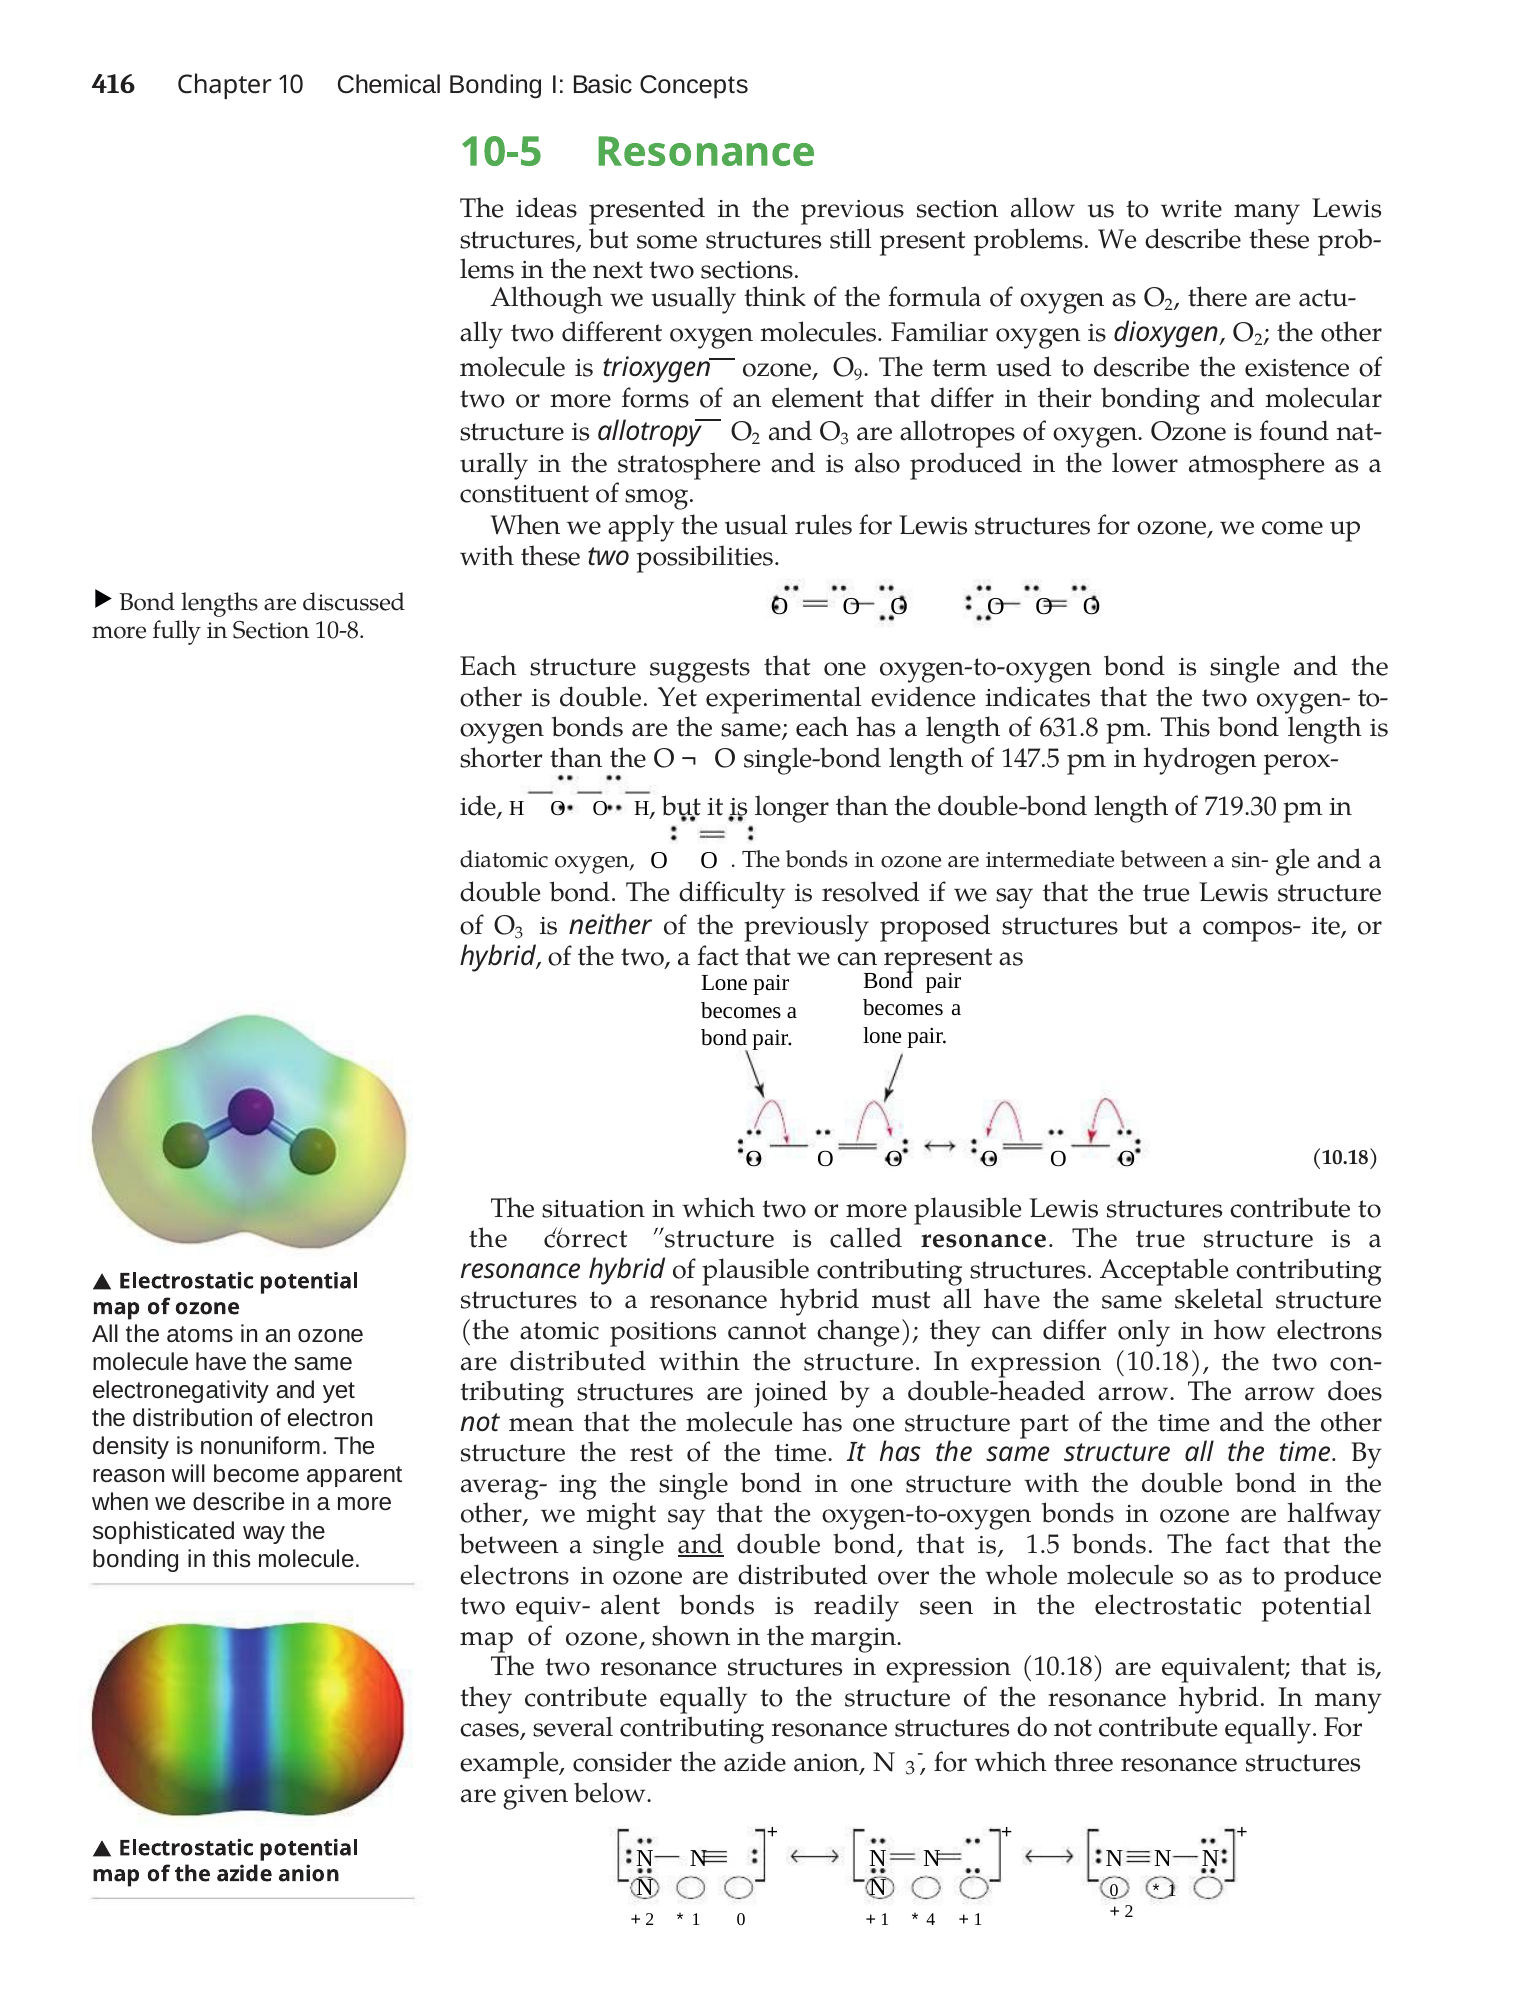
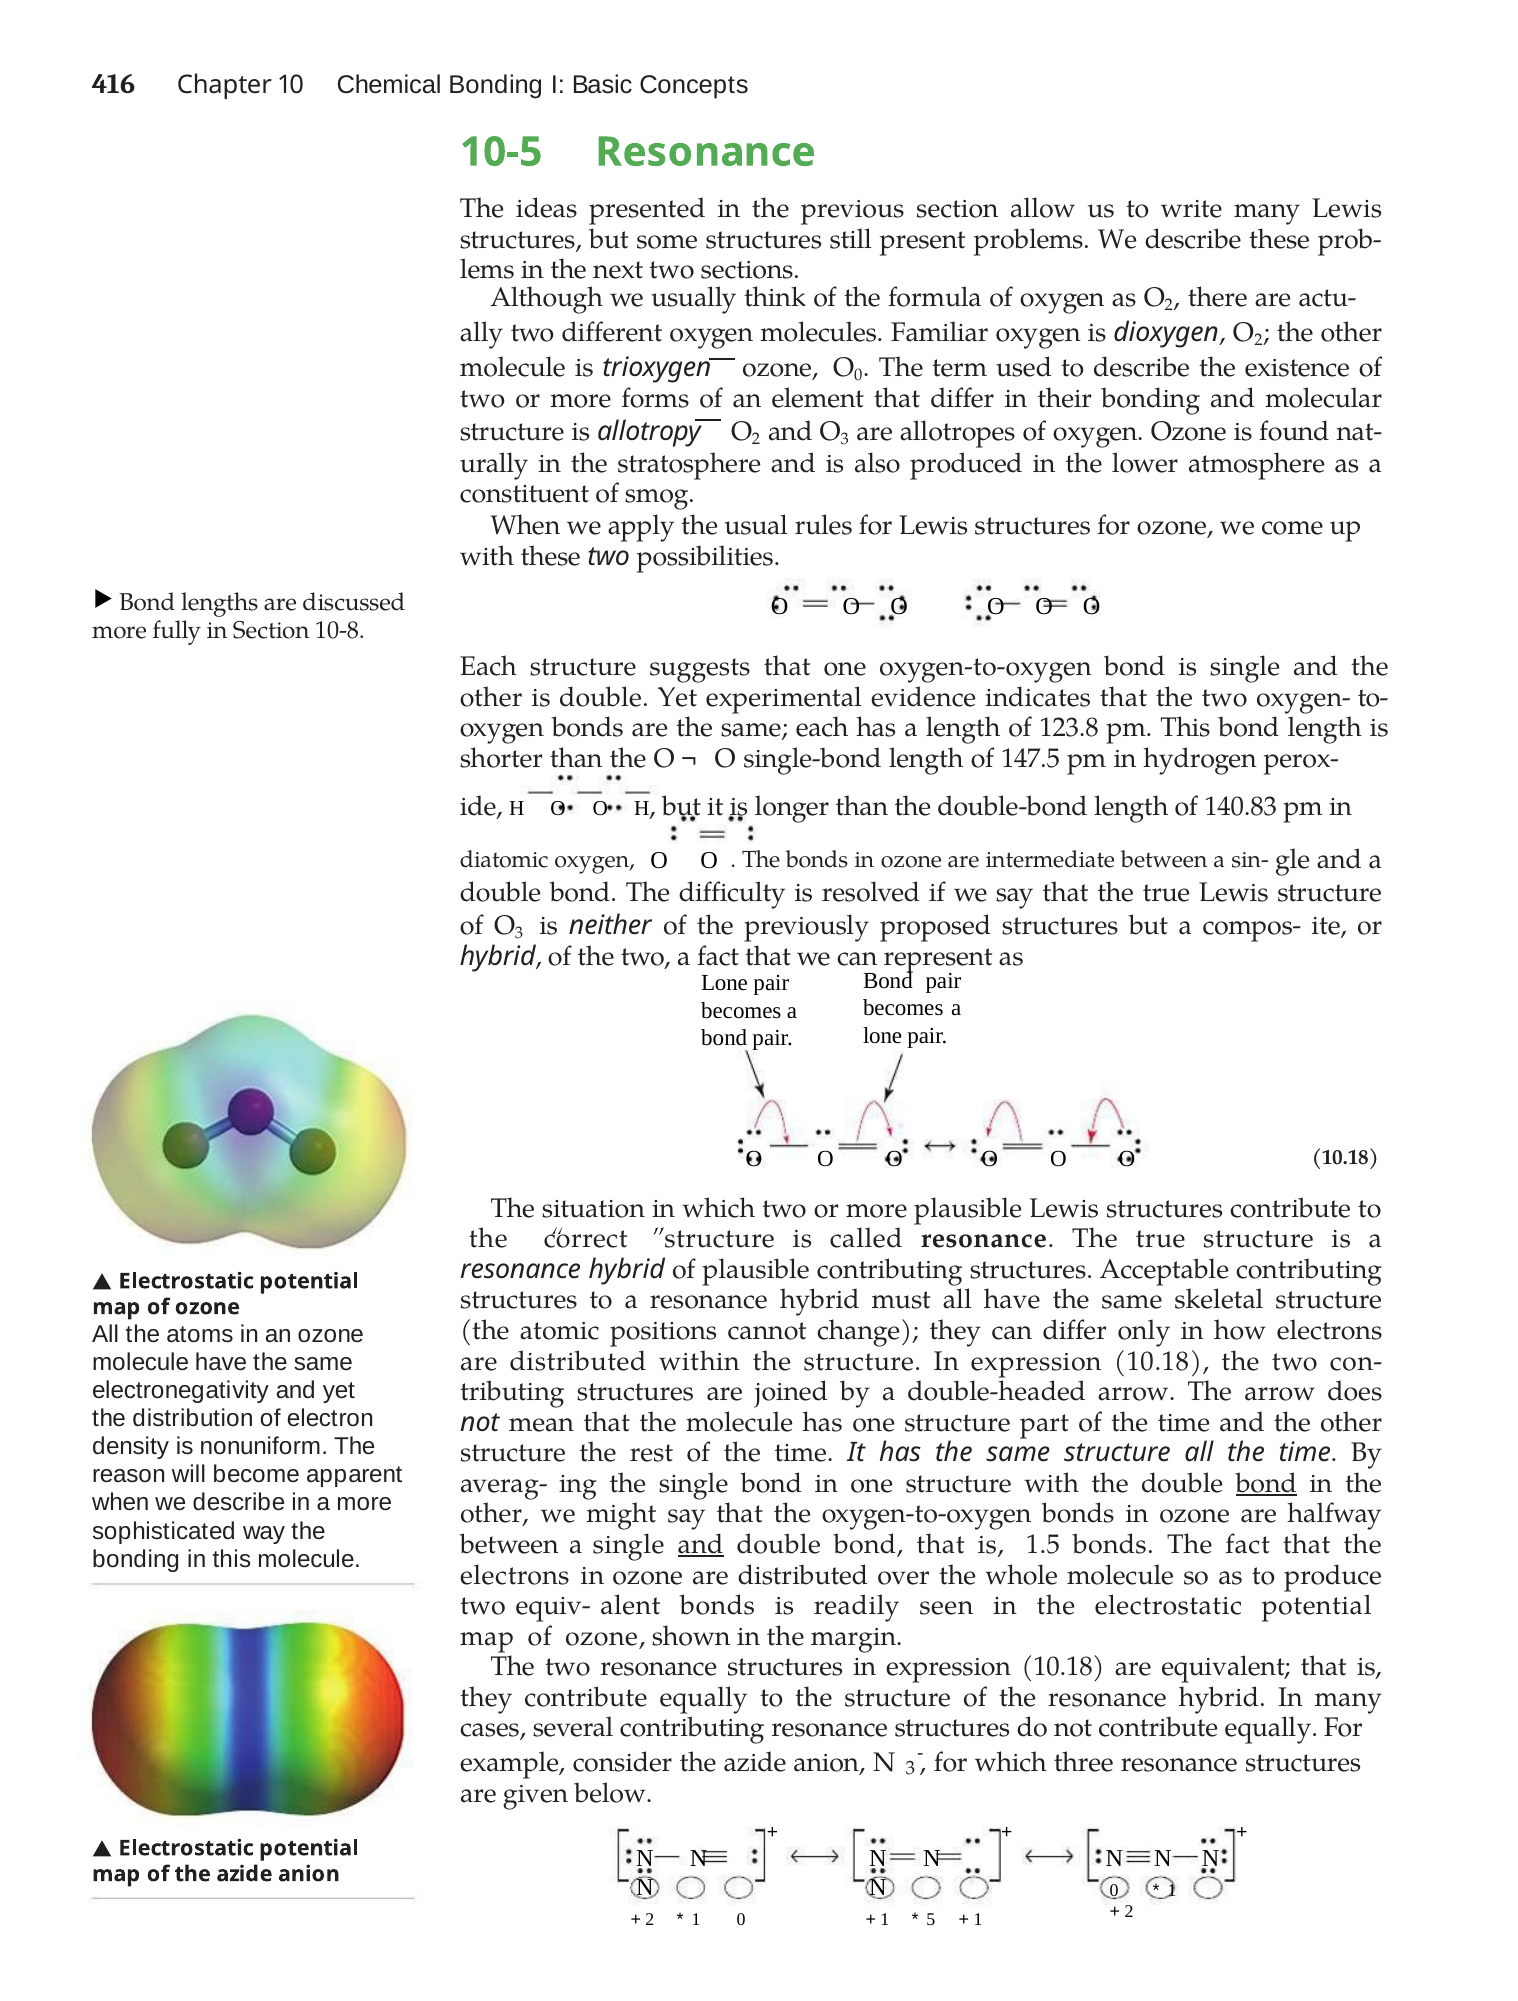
O 9: 9 -> 0
631.8: 631.8 -> 123.8
719.30: 719.30 -> 140.83
bond at (1266, 1484) underline: none -> present
4: 4 -> 5
